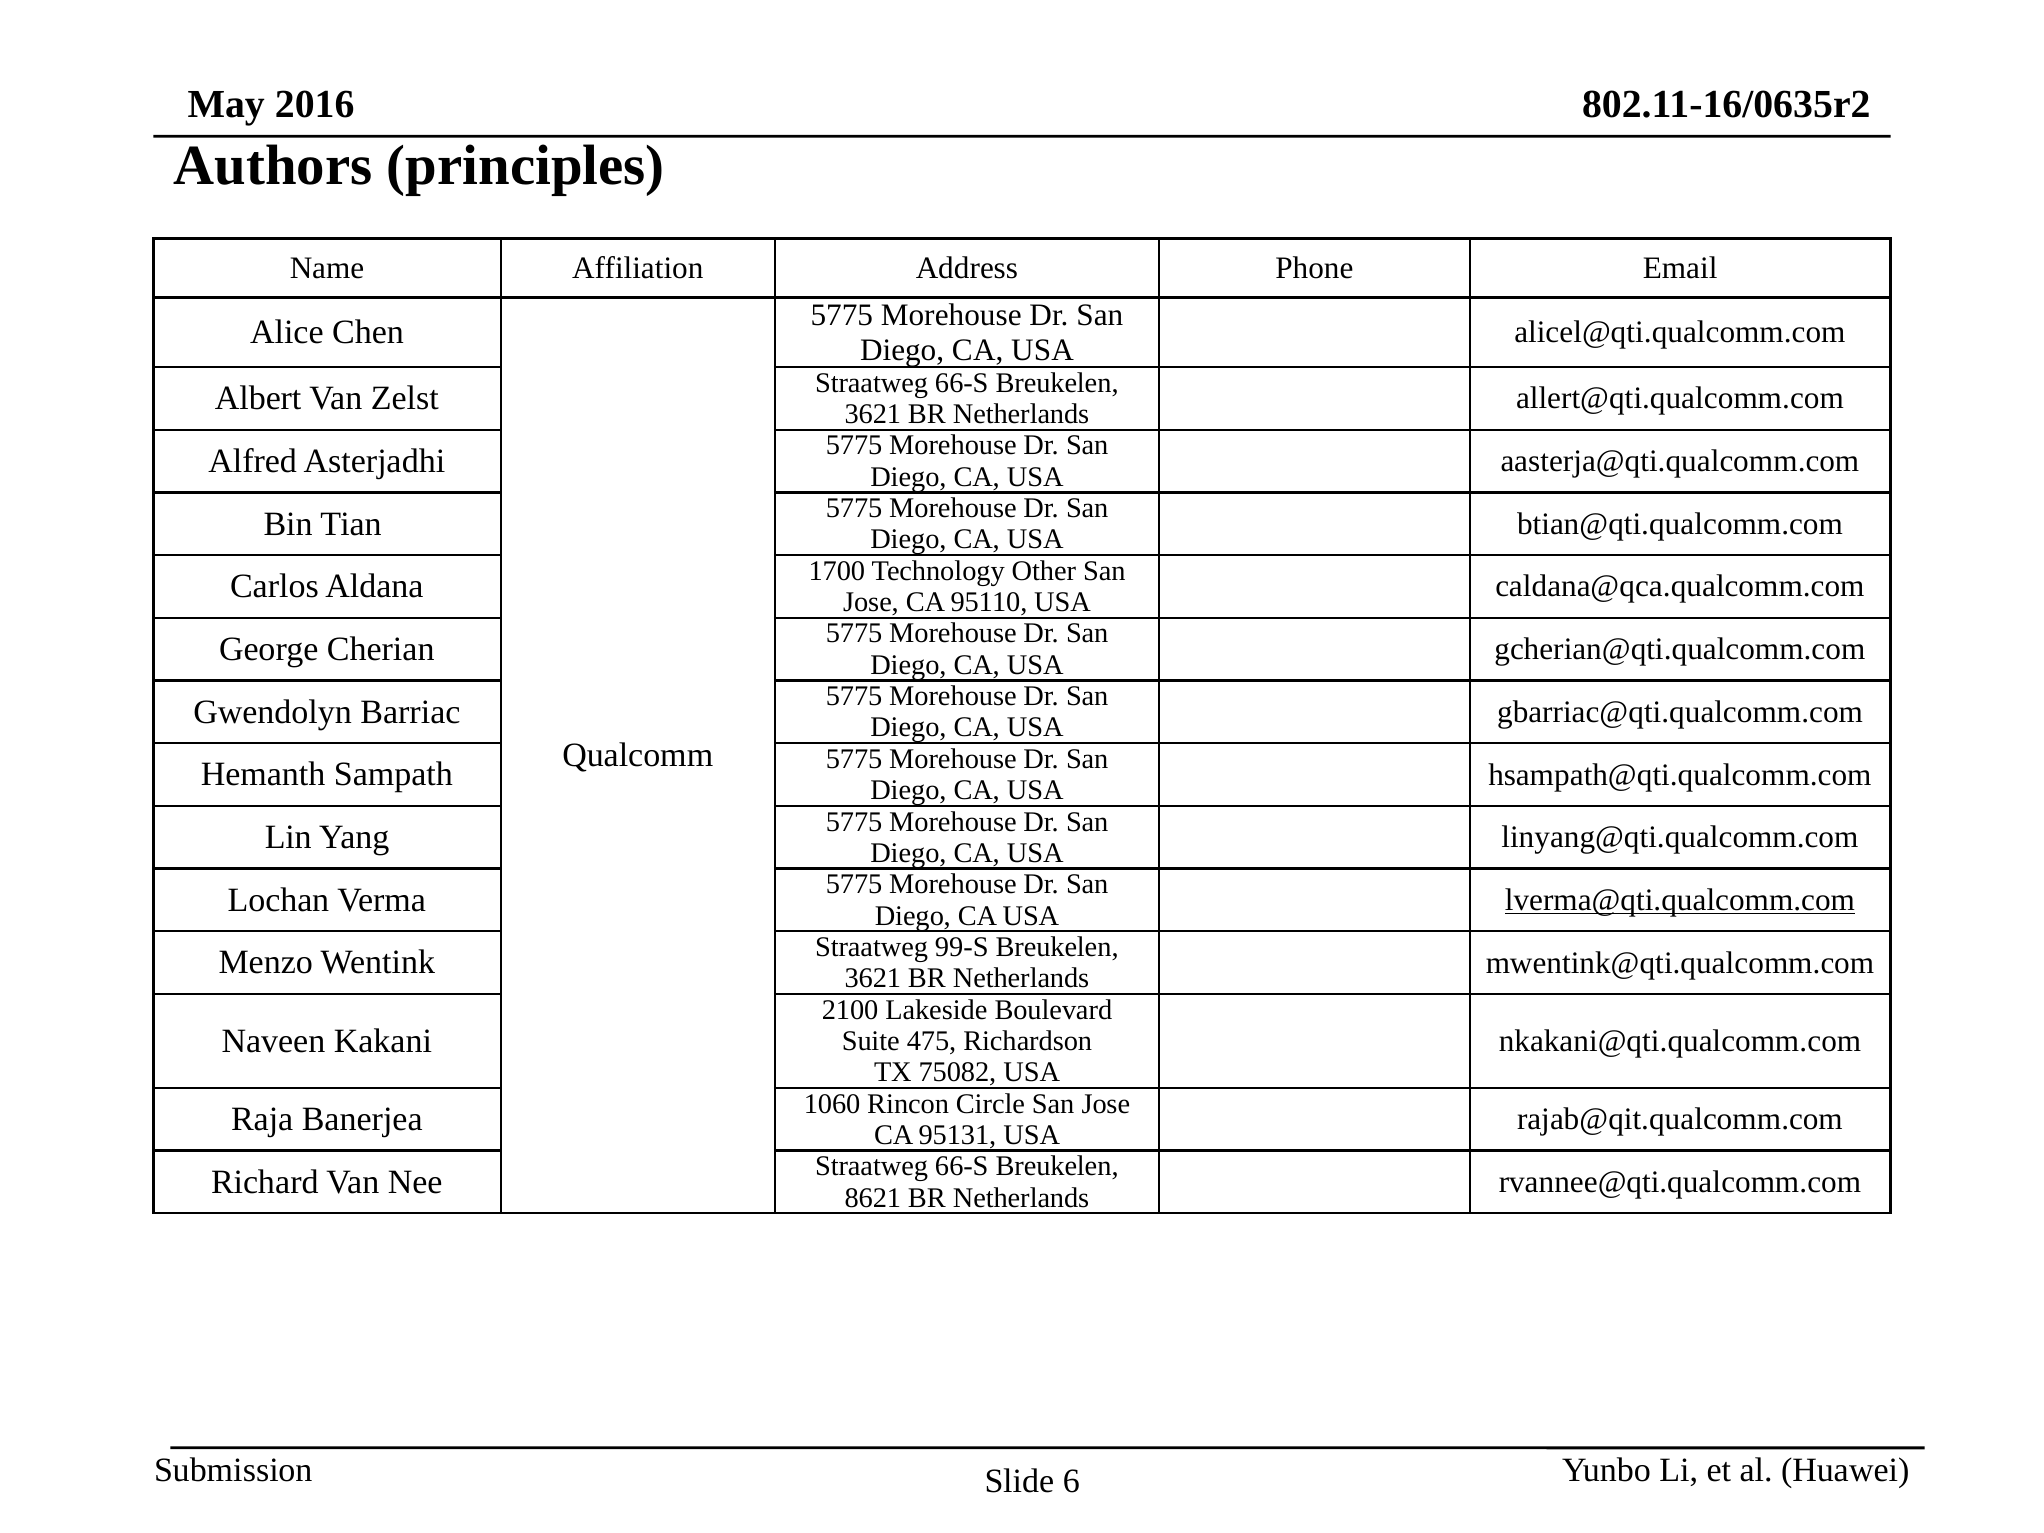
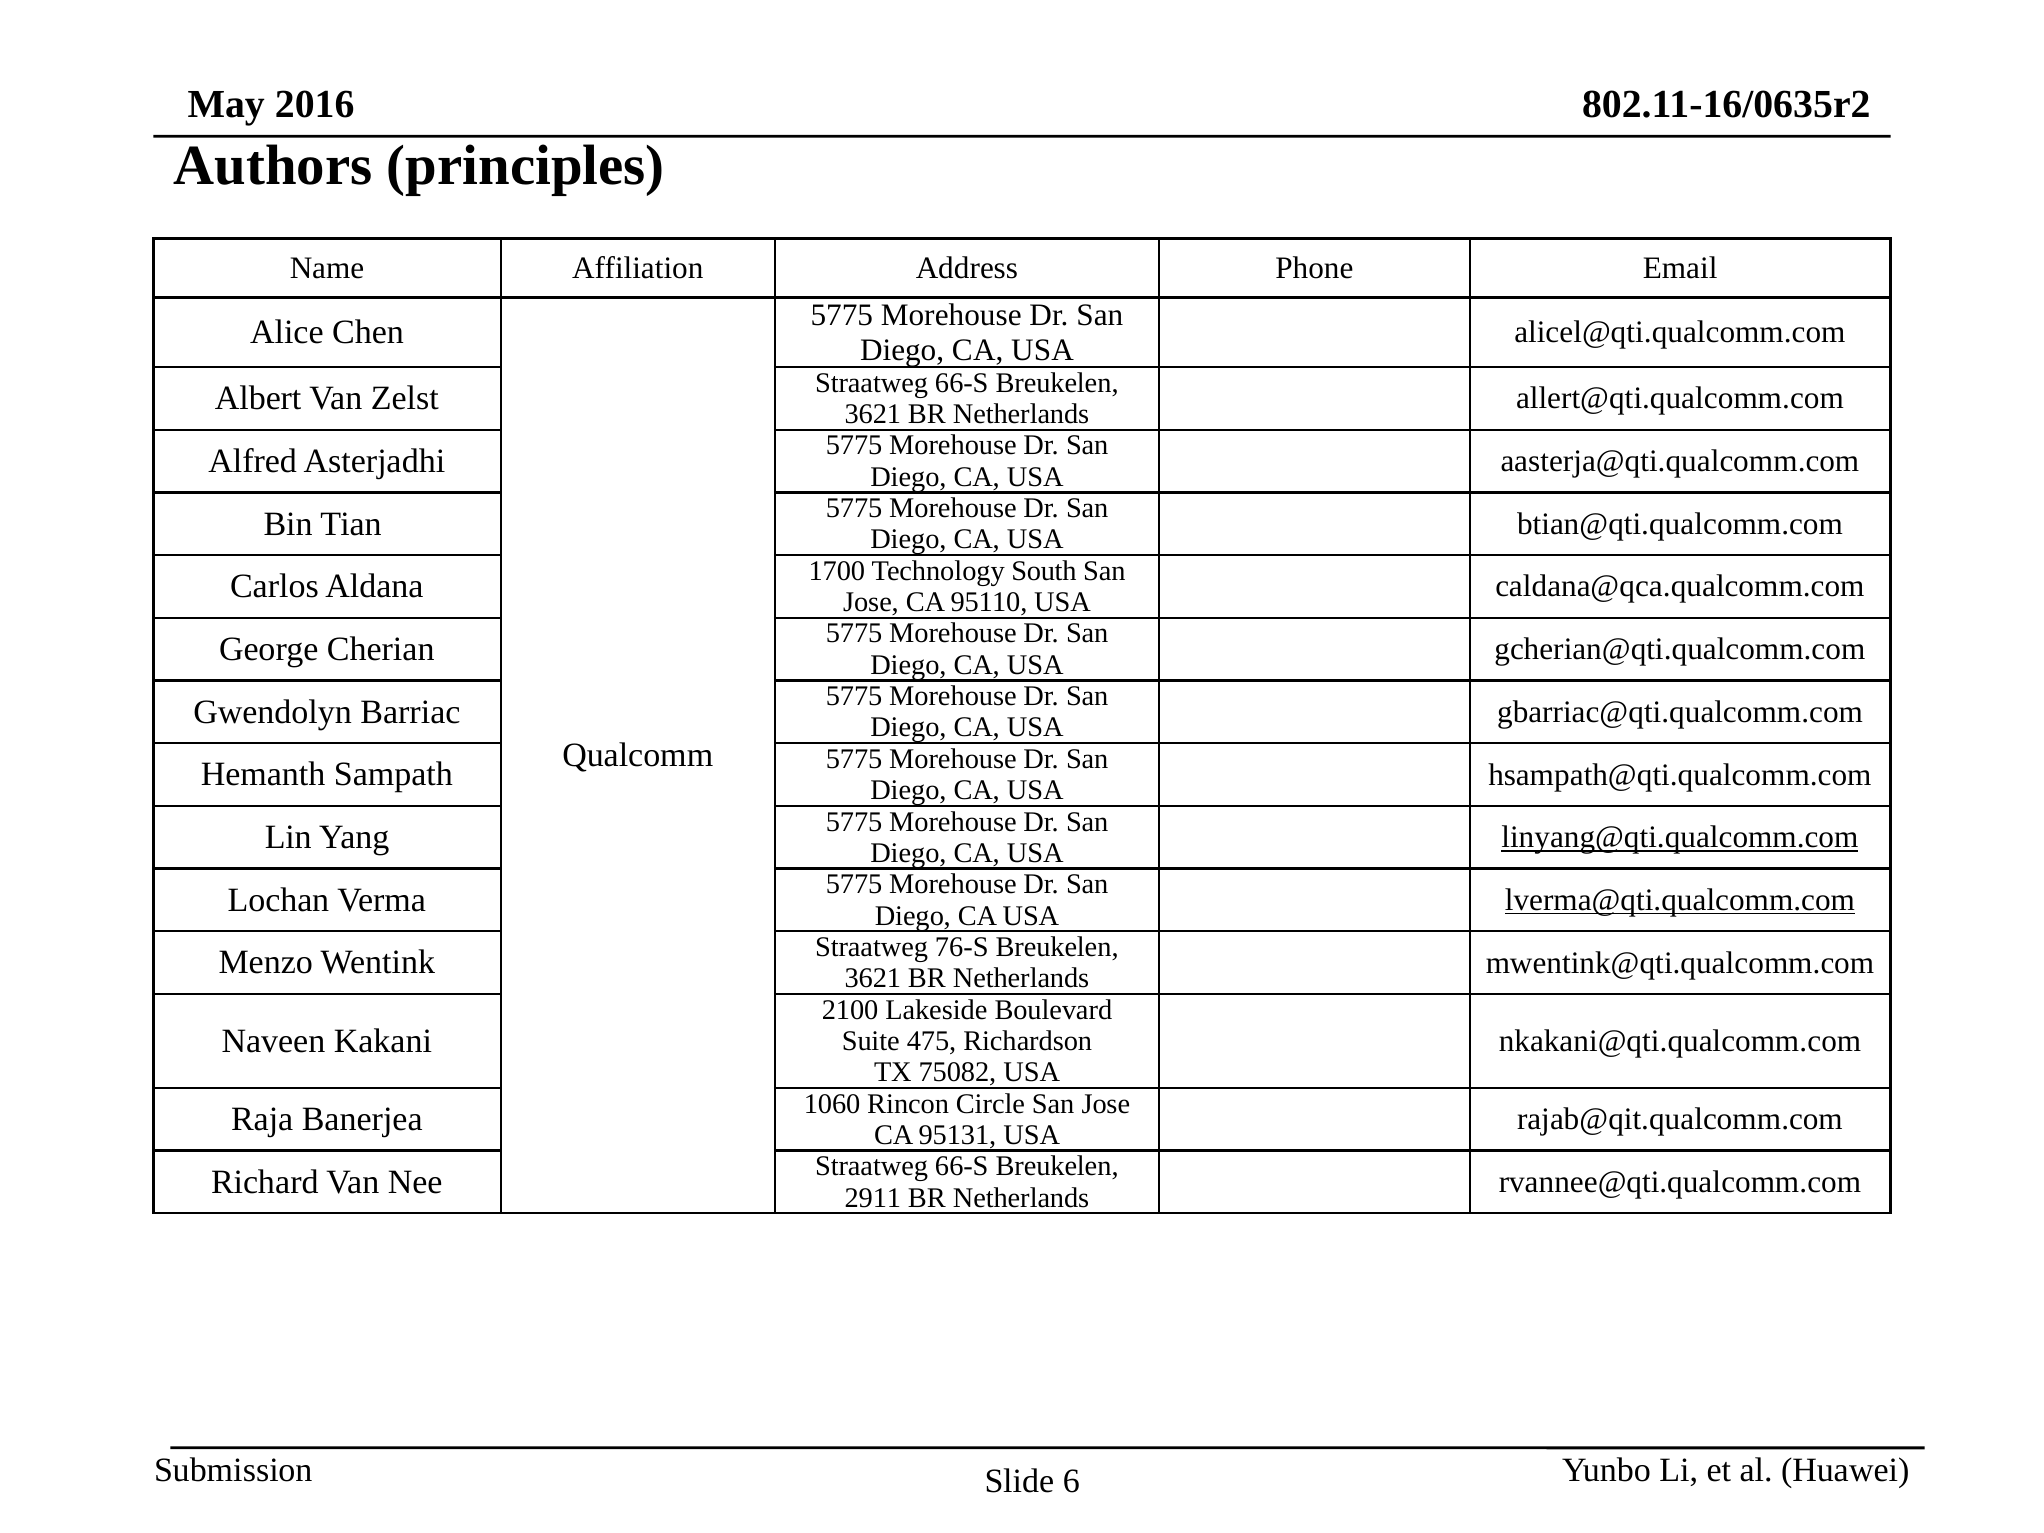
Other: Other -> South
linyang@qti.qualcomm.com underline: none -> present
99-S: 99-S -> 76-S
8621: 8621 -> 2911
